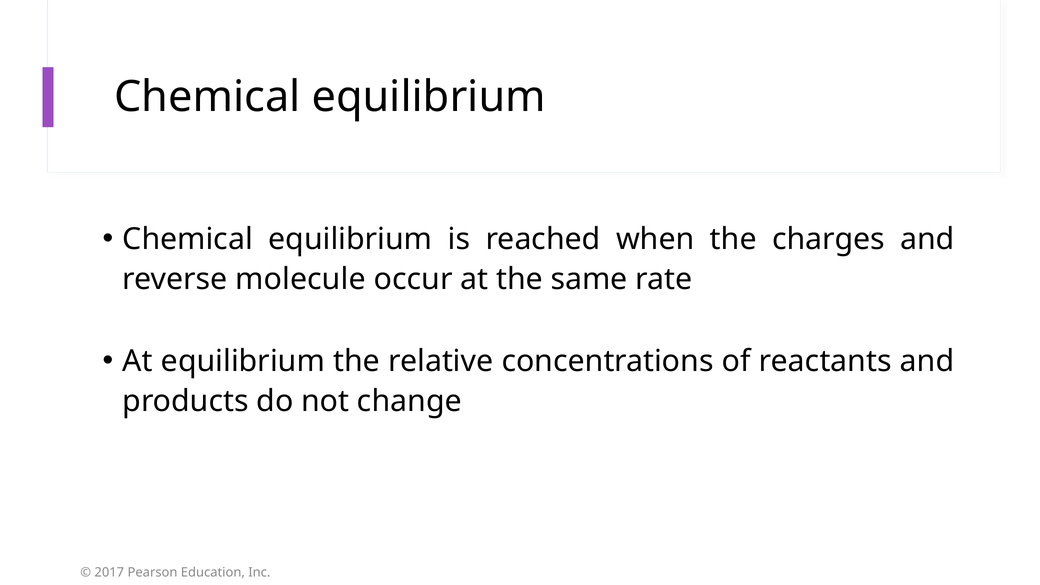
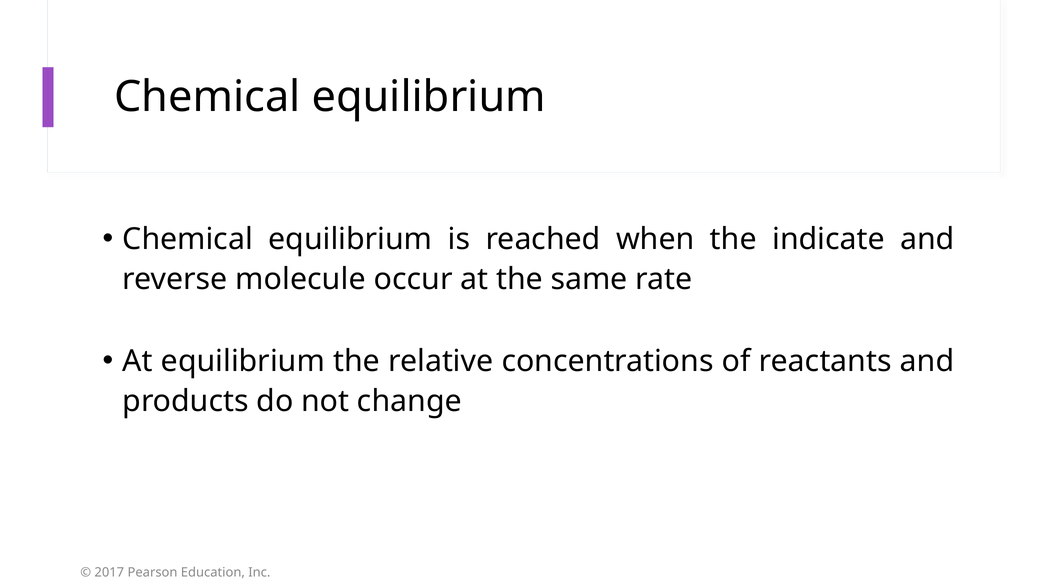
charges: charges -> indicate
